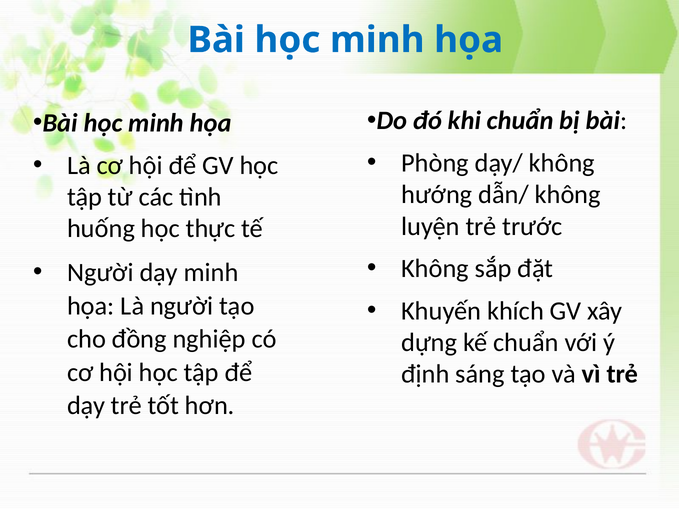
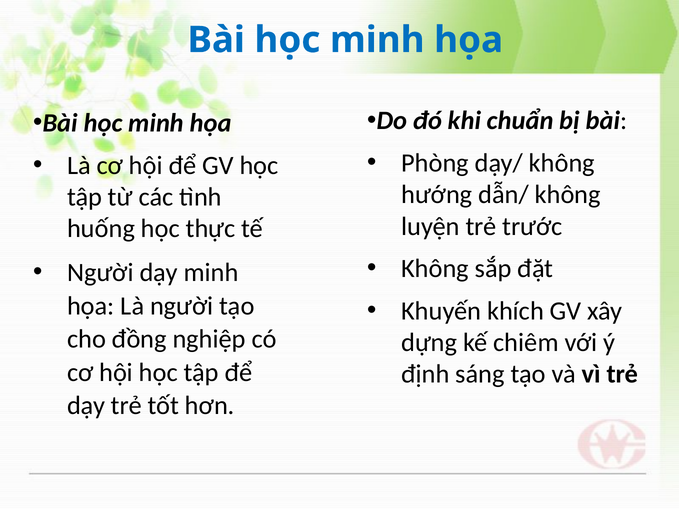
kế chuẩn: chuẩn -> chiêm
